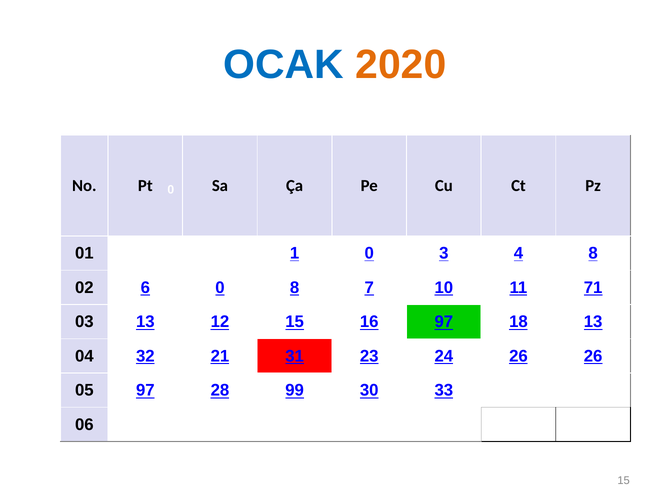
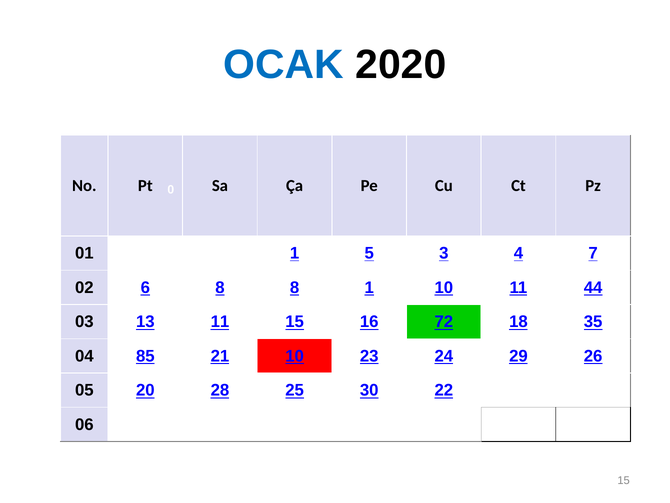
2020 colour: orange -> black
1 0: 0 -> 5
4 8: 8 -> 7
6 0: 0 -> 8
8 7: 7 -> 1
71: 71 -> 44
13 12: 12 -> 11
16 97: 97 -> 72
18 13: 13 -> 35
32: 32 -> 85
21 31: 31 -> 10
24 26: 26 -> 29
05 97: 97 -> 20
99: 99 -> 25
33: 33 -> 22
